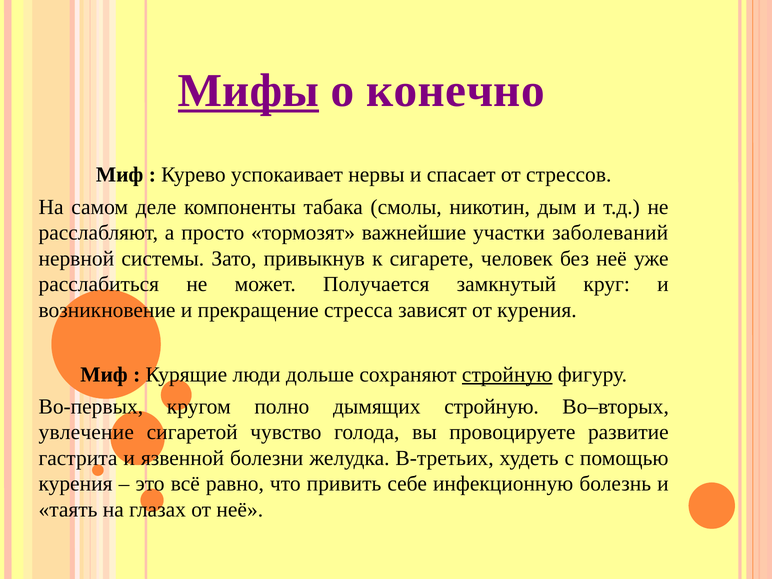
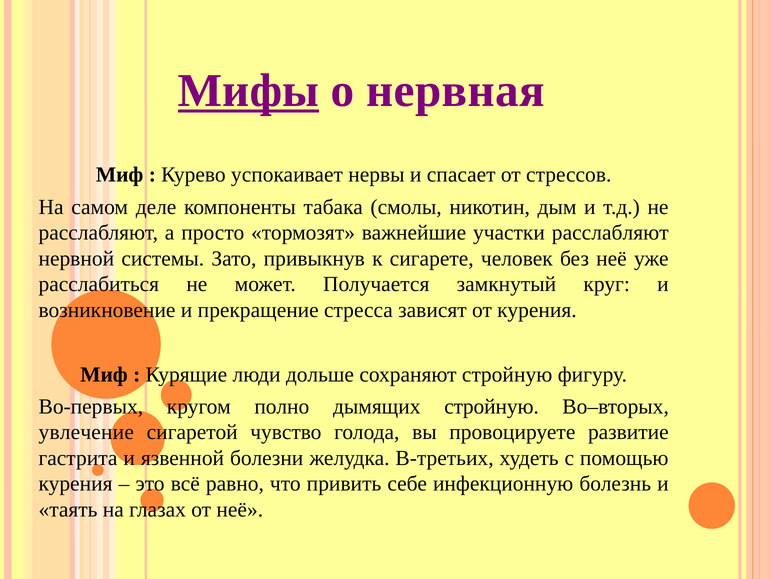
конечно: конечно -> нервная
участки заболеваний: заболеваний -> расслабляют
стройную at (507, 374) underline: present -> none
